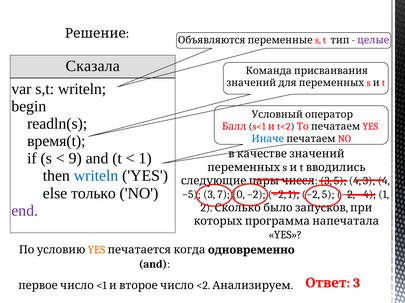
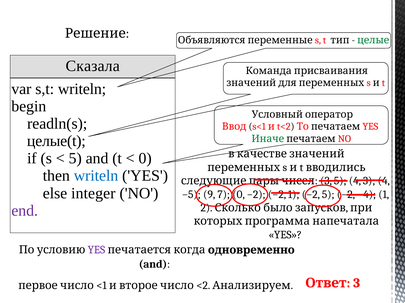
целые colour: purple -> green
Балл: Балл -> Ввод
время(t: время(t -> целые(t
Иначе colour: blue -> green
9 at (75, 159): 9 -> 5
1 at (145, 159): 1 -> 0
только: только -> integer
−5 3: 3 -> 9
YES at (96, 250) colour: orange -> purple
